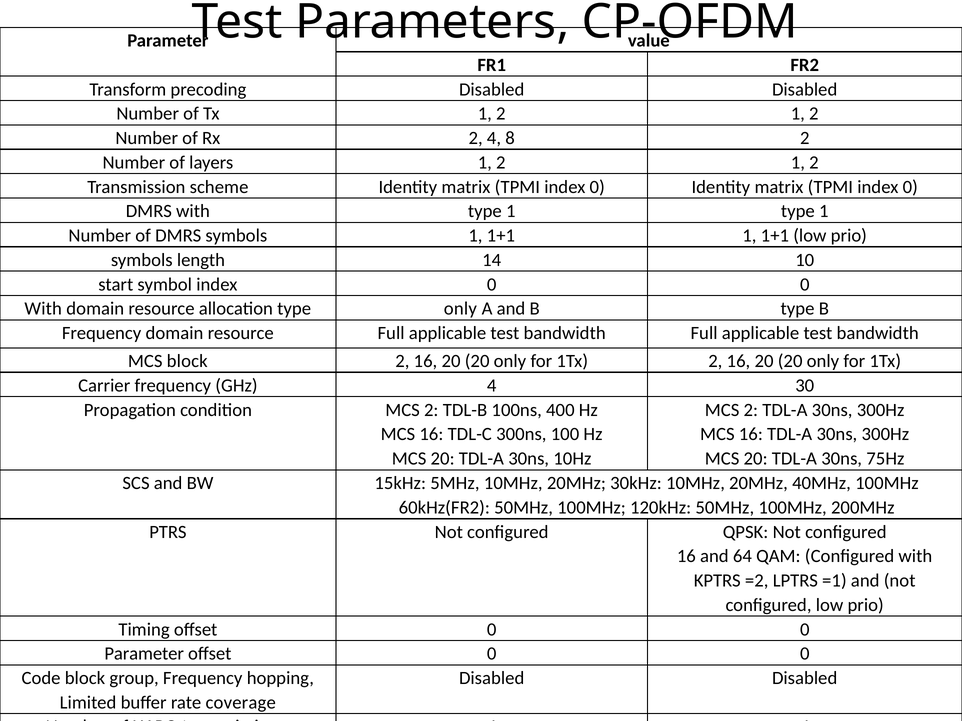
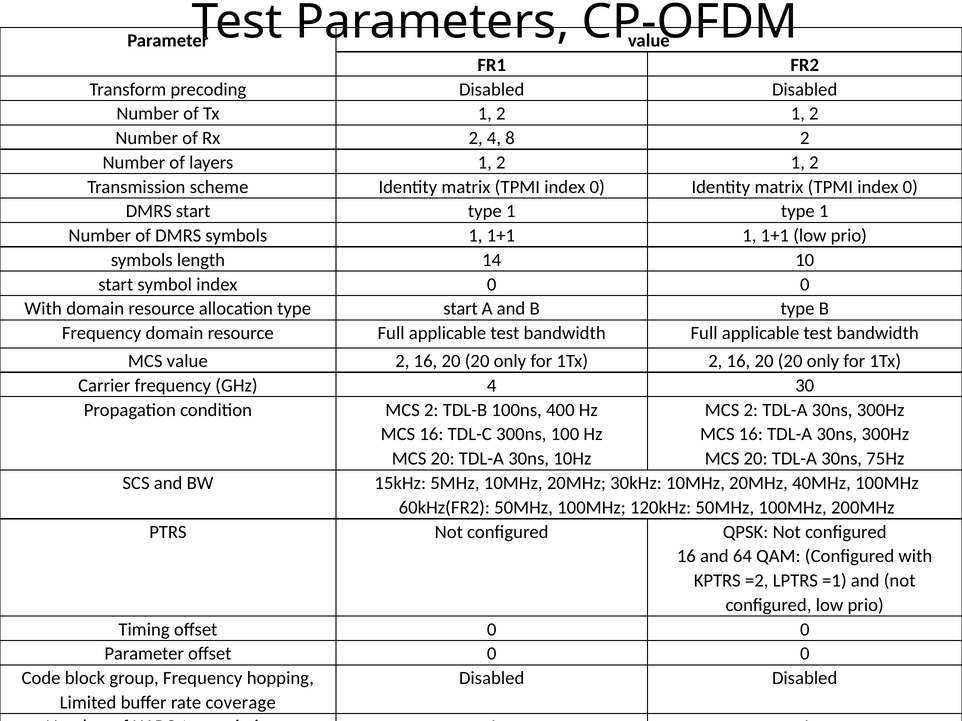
DMRS with: with -> start
type only: only -> start
MCS block: block -> value
